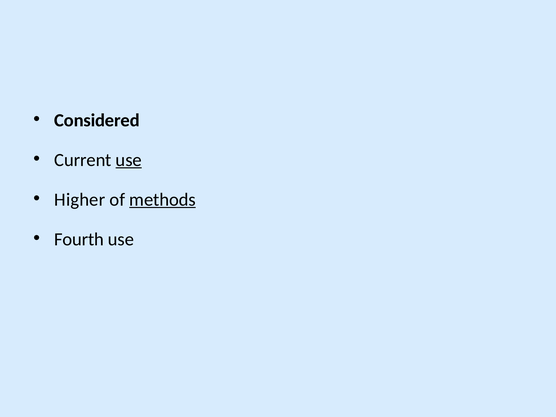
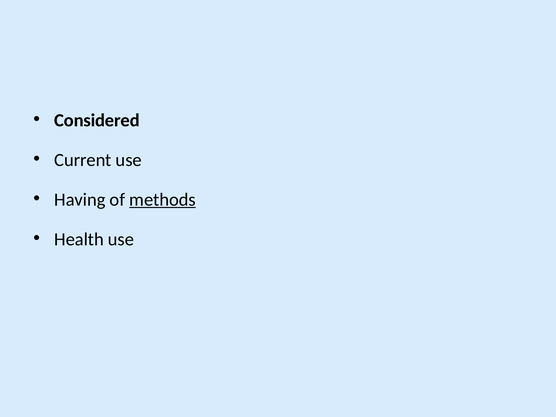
use at (129, 160) underline: present -> none
Higher: Higher -> Having
Fourth: Fourth -> Health
